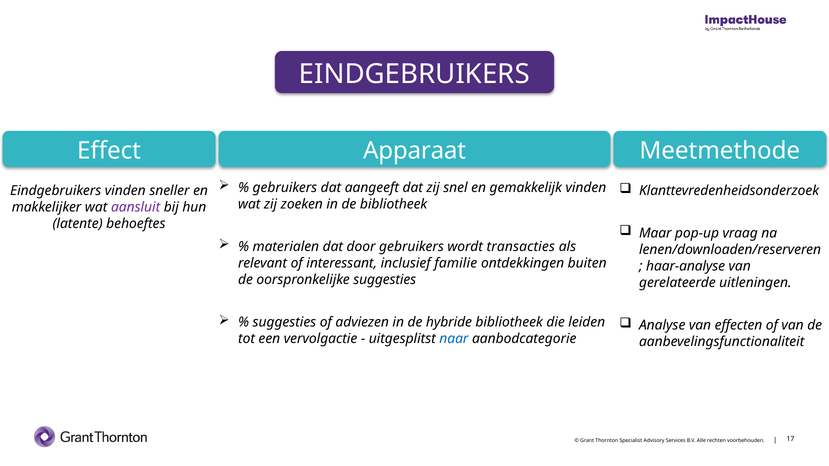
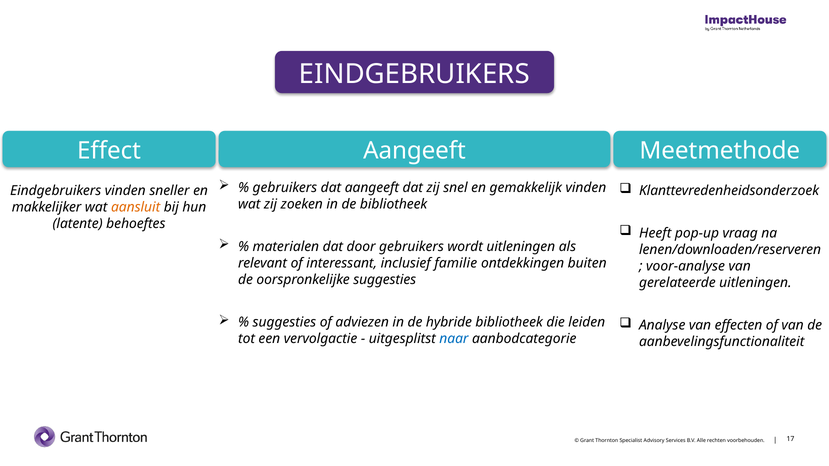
Effect Apparaat: Apparaat -> Aangeeft
aansluit colour: purple -> orange
Maar: Maar -> Heeft
wordt transacties: transacties -> uitleningen
haar-analyse: haar-analyse -> voor-analyse
